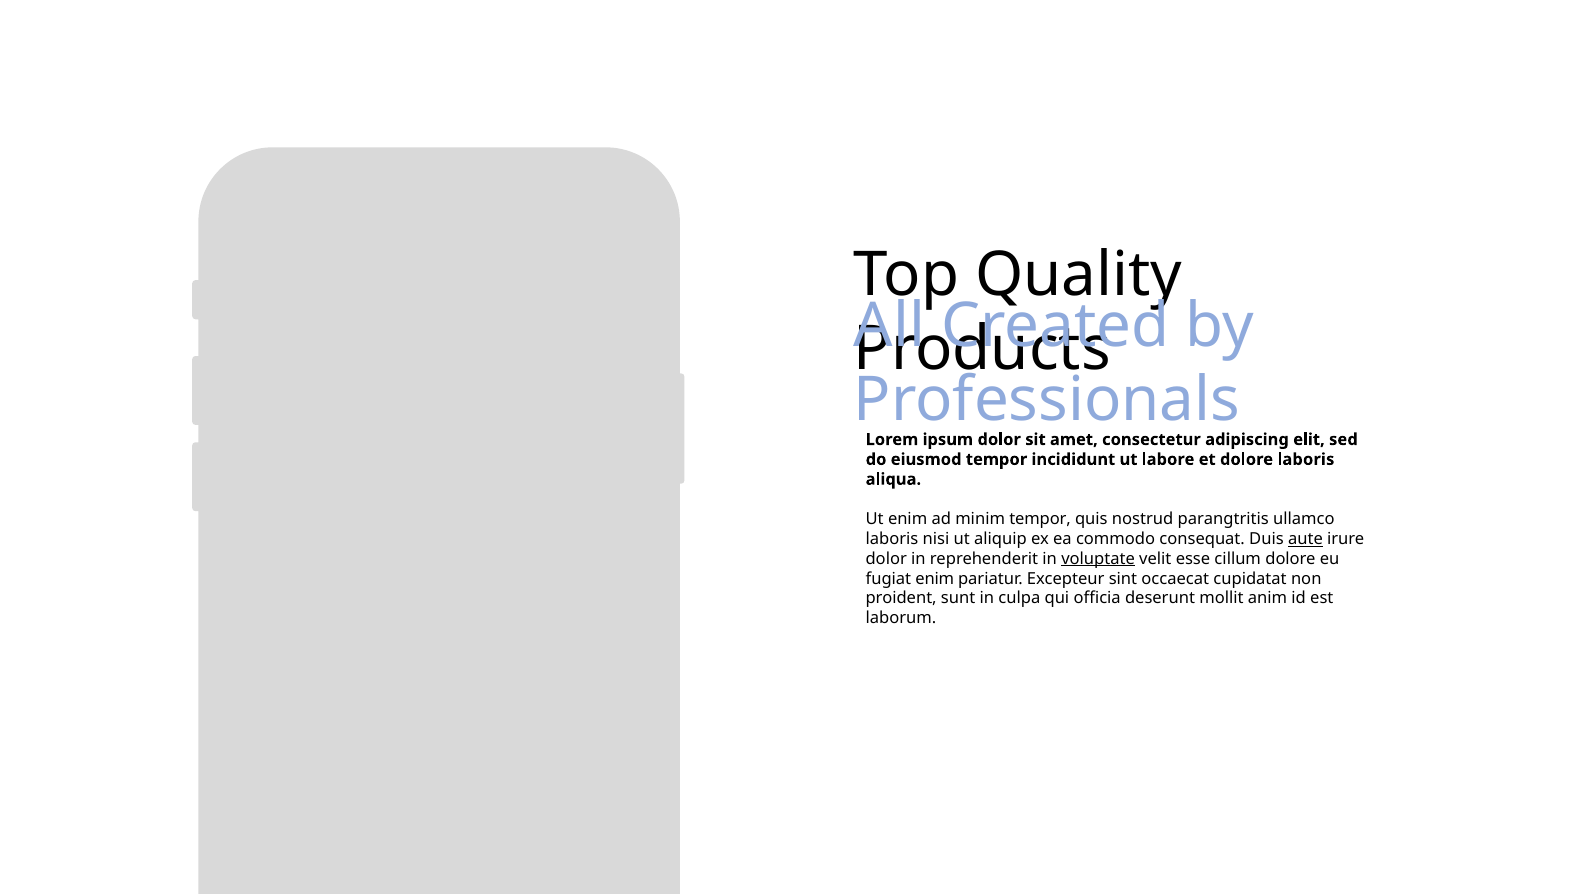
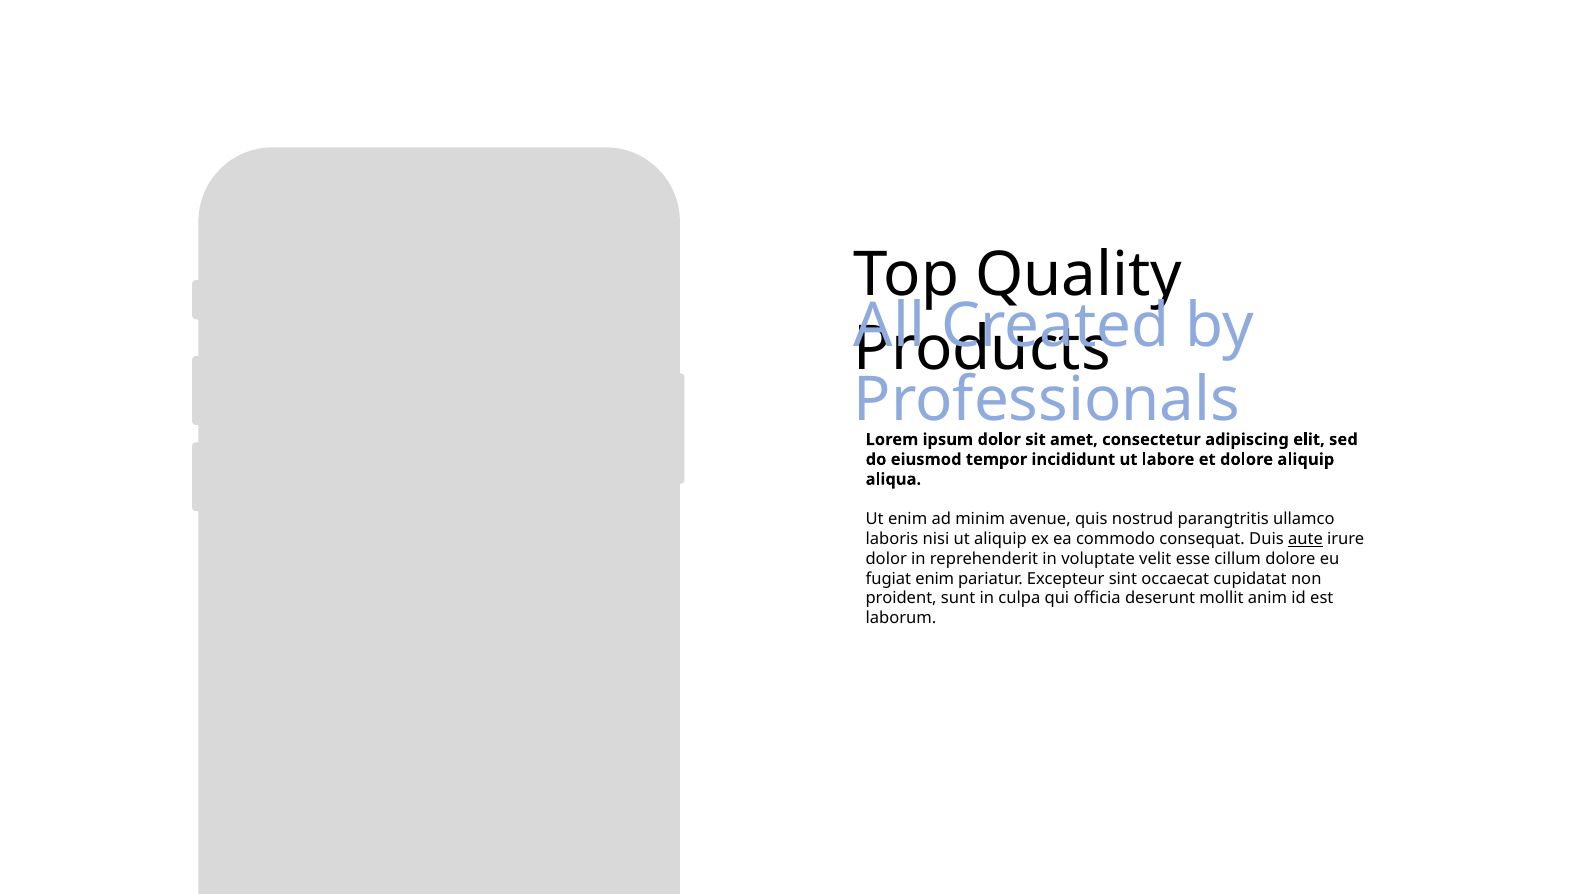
dolore laboris: laboris -> aliquip
minim tempor: tempor -> avenue
voluptate underline: present -> none
